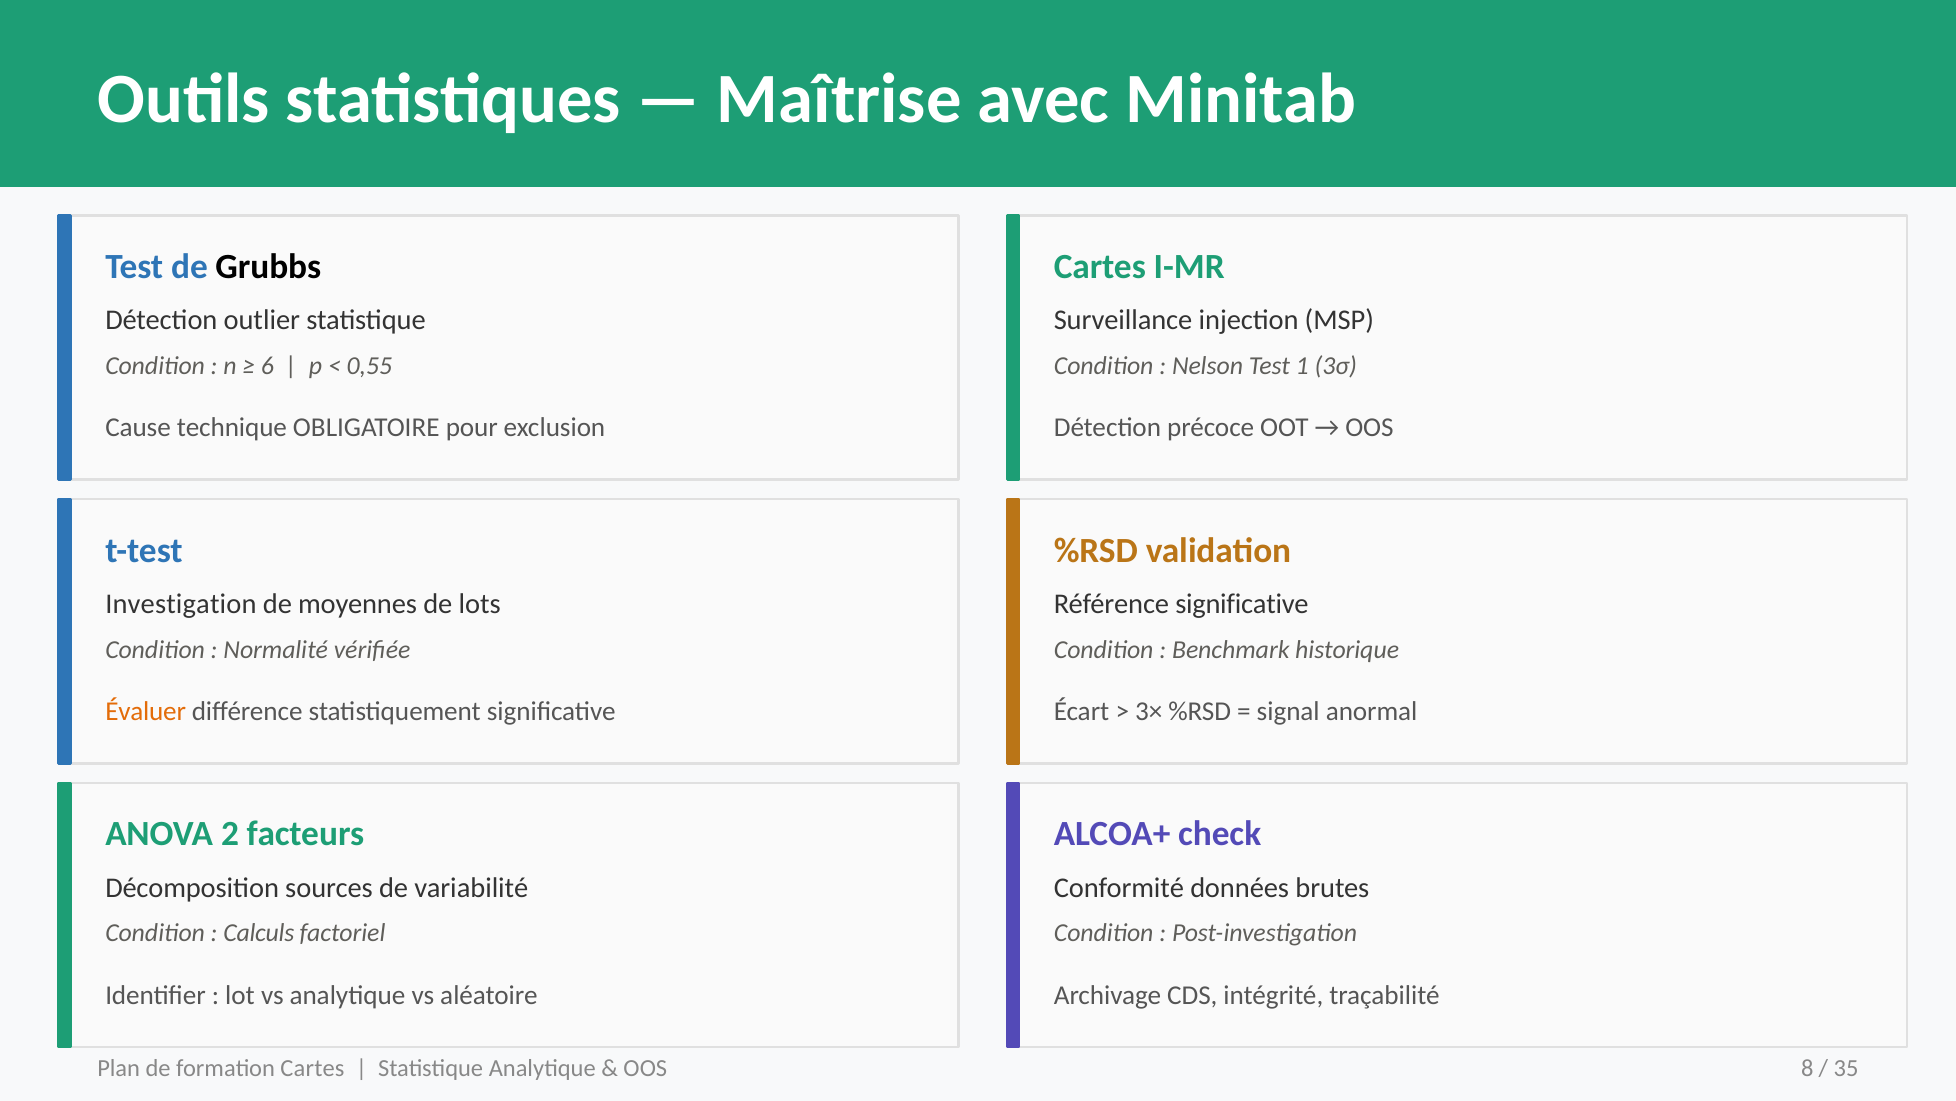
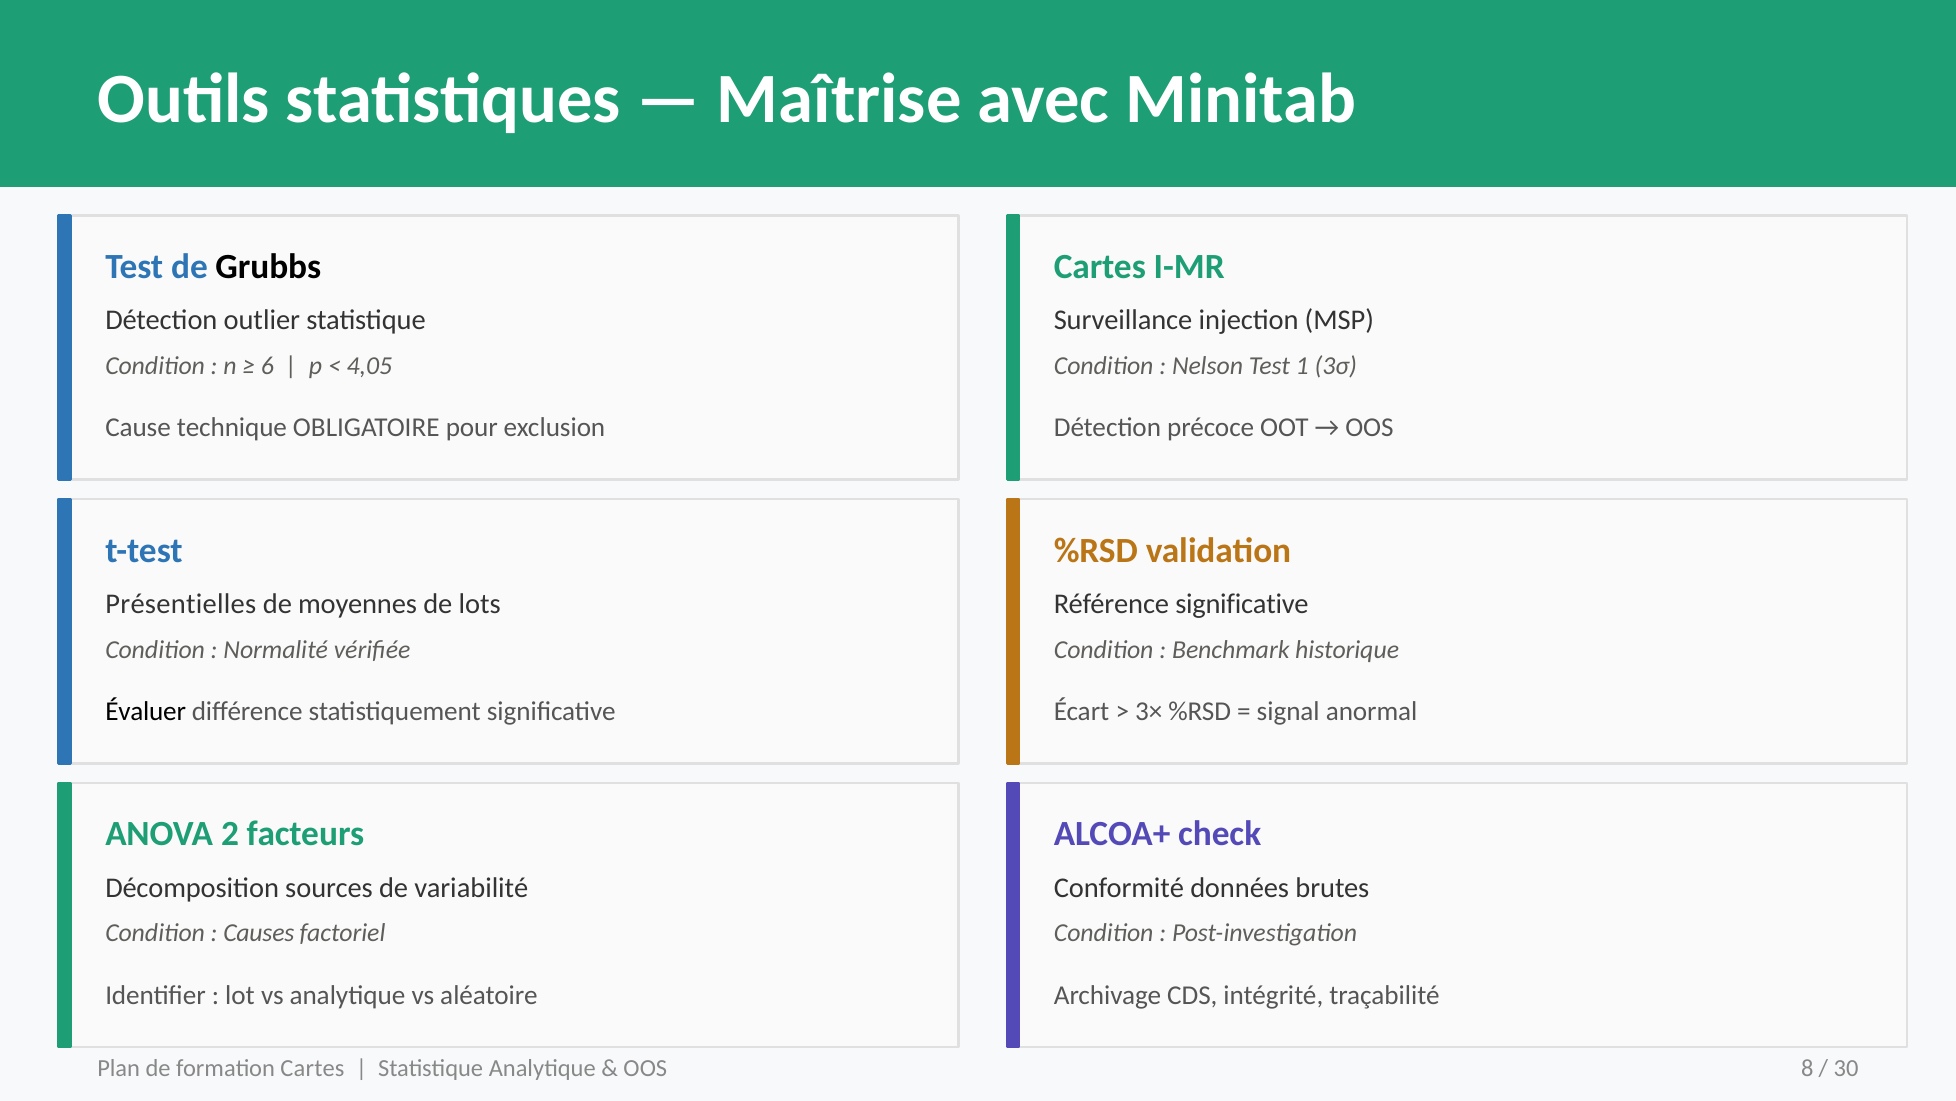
0,55: 0,55 -> 4,05
Investigation: Investigation -> Présentielles
Évaluer colour: orange -> black
Calculs: Calculs -> Causes
35: 35 -> 30
